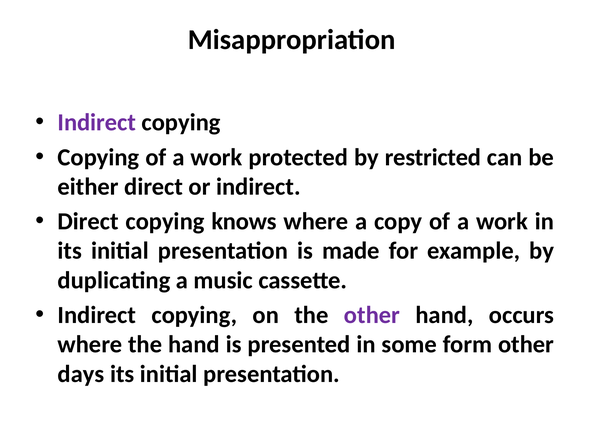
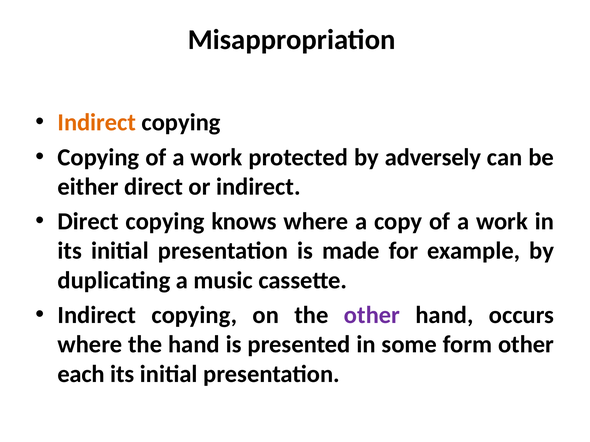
Indirect at (97, 123) colour: purple -> orange
restricted: restricted -> adversely
days: days -> each
